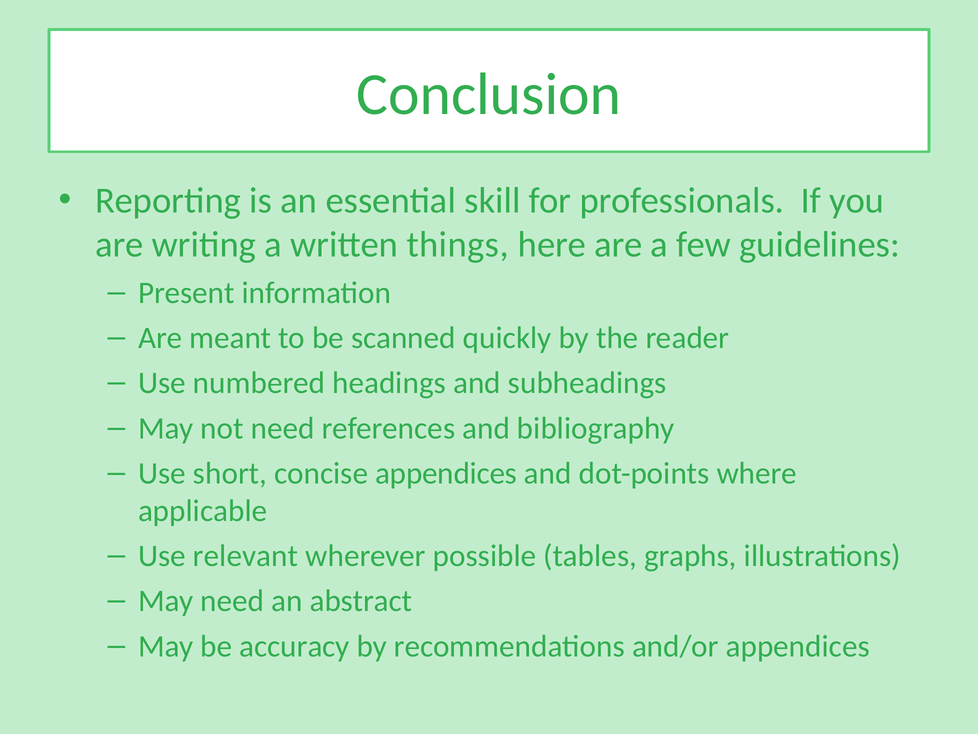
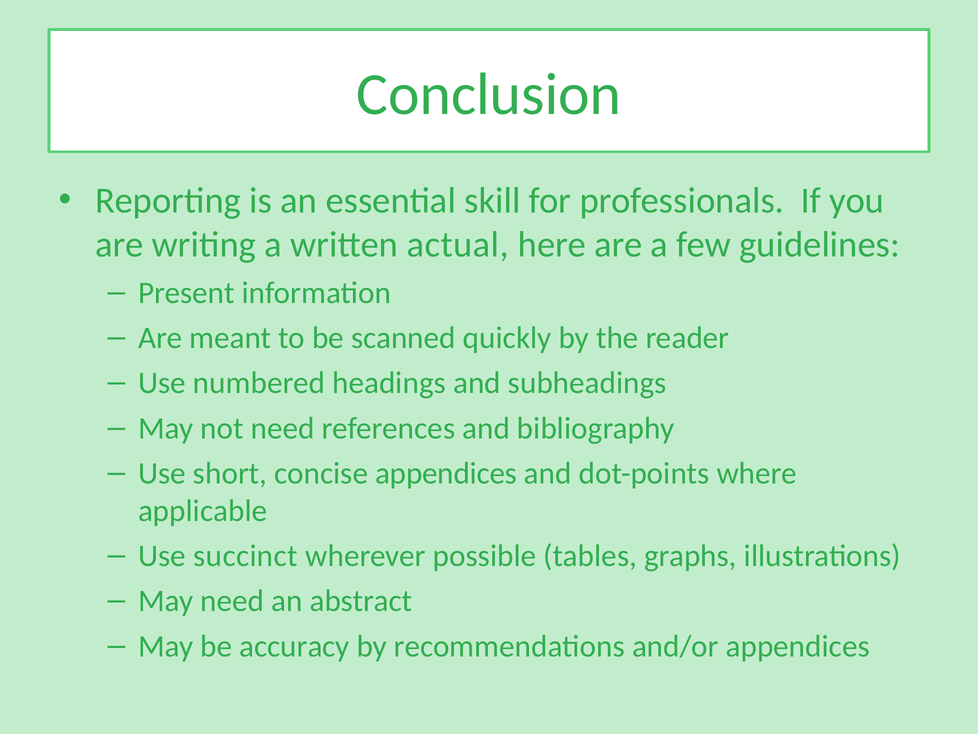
things: things -> actual
relevant: relevant -> succinct
